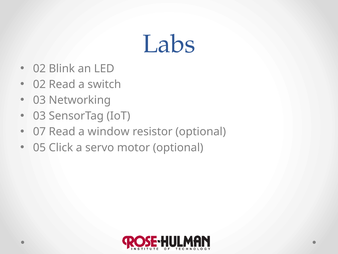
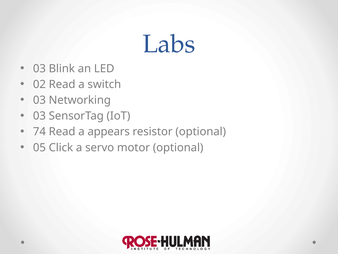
02 at (39, 68): 02 -> 03
07: 07 -> 74
window: window -> appears
